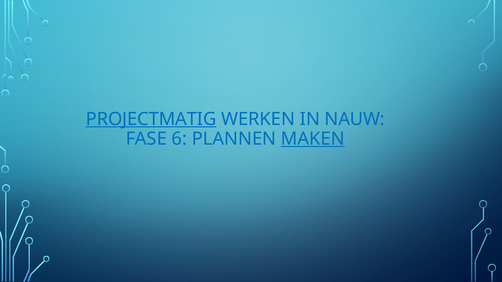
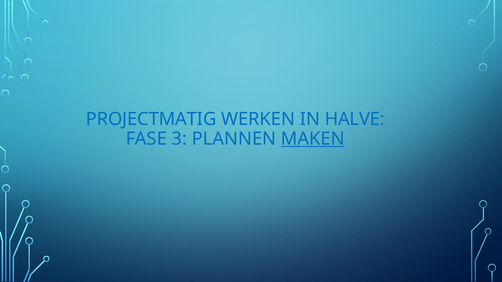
PROJECTMATIG underline: present -> none
NAUW: NAUW -> HALVE
6: 6 -> 3
